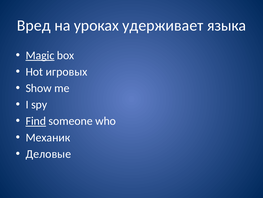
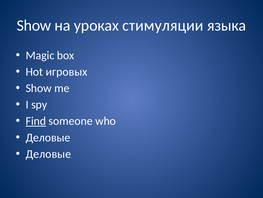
Вред at (34, 25): Вред -> Show
удерживает: удерживает -> стимуляции
Magic underline: present -> none
Механик at (48, 137): Механик -> Деловые
